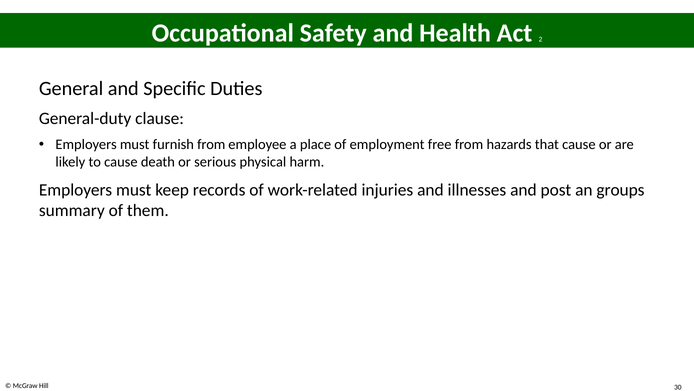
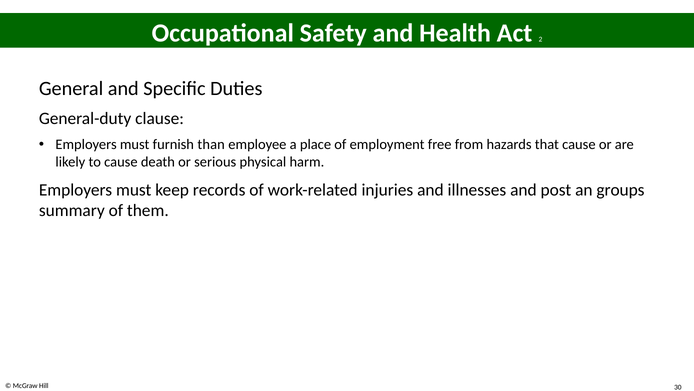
furnish from: from -> than
